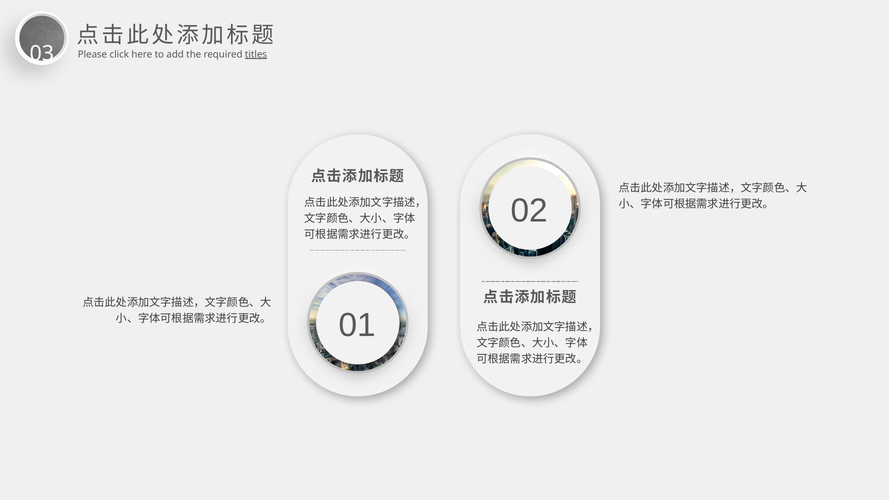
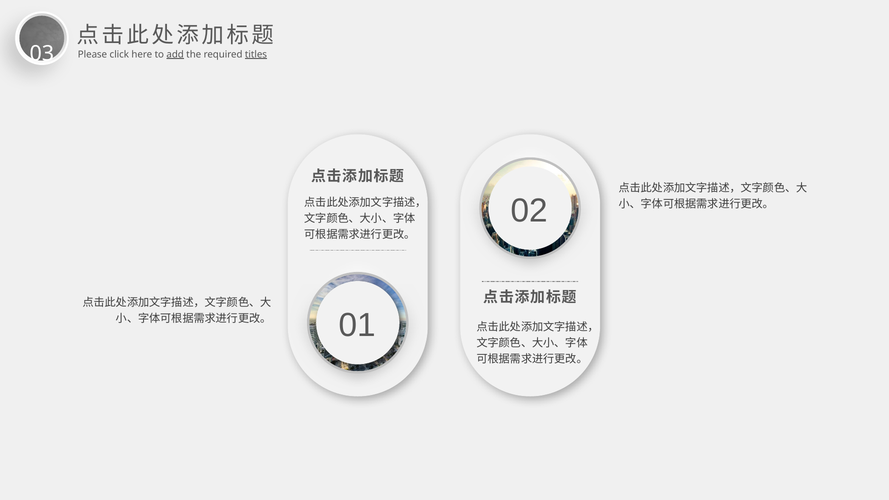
add underline: none -> present
